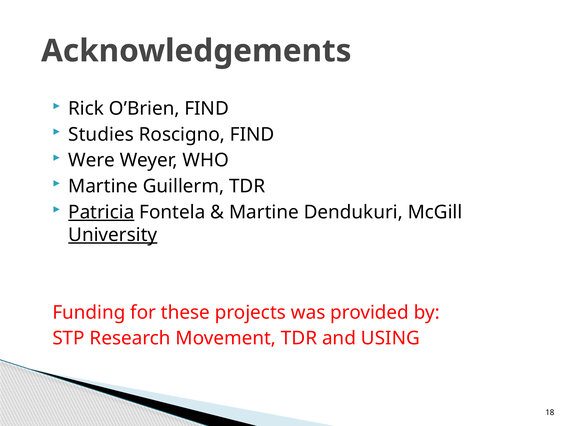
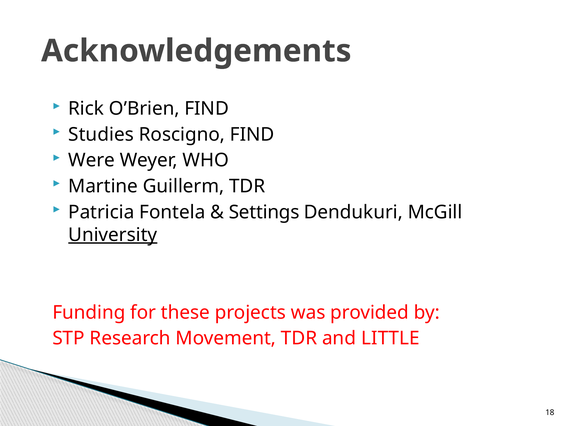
Patricia underline: present -> none
Martine at (264, 212): Martine -> Settings
USING: USING -> LITTLE
